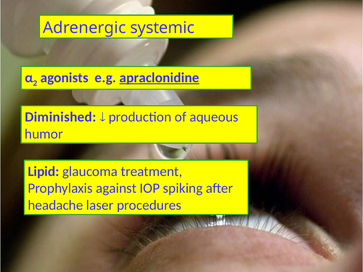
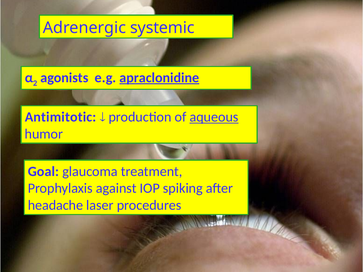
Diminished: Diminished -> Antimitotic
aqueous underline: none -> present
Lipid: Lipid -> Goal
